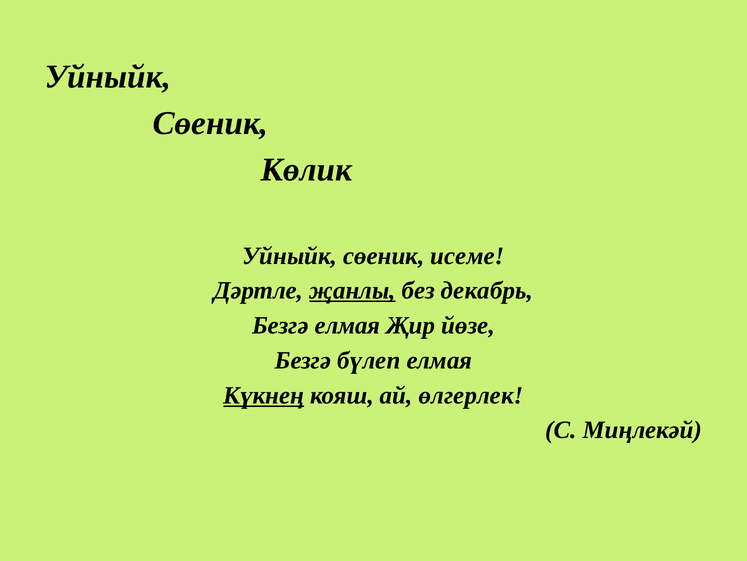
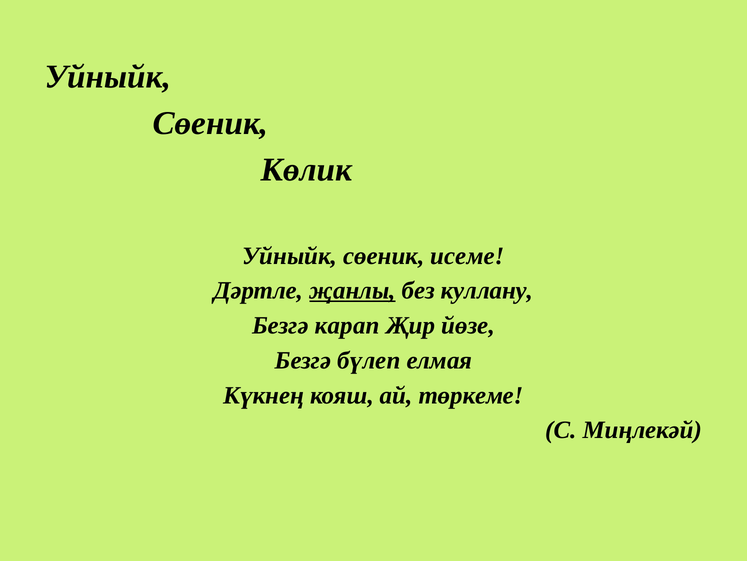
декабрь: декабрь -> куллану
Безгә елмая: елмая -> карап
Күкнең underline: present -> none
өлгерлек: өлгерлек -> төркеме
